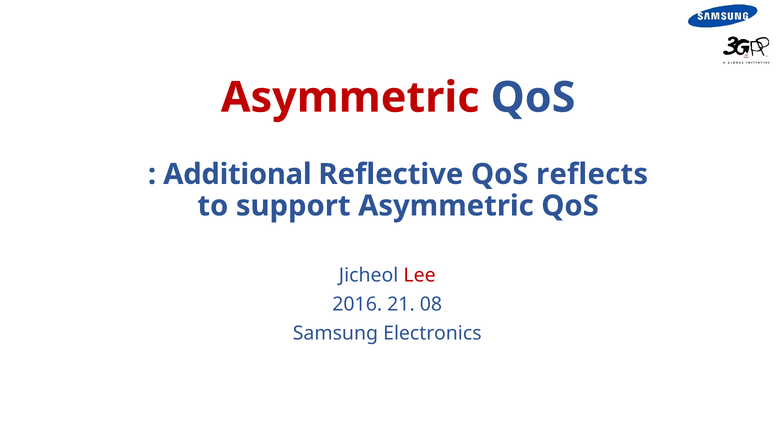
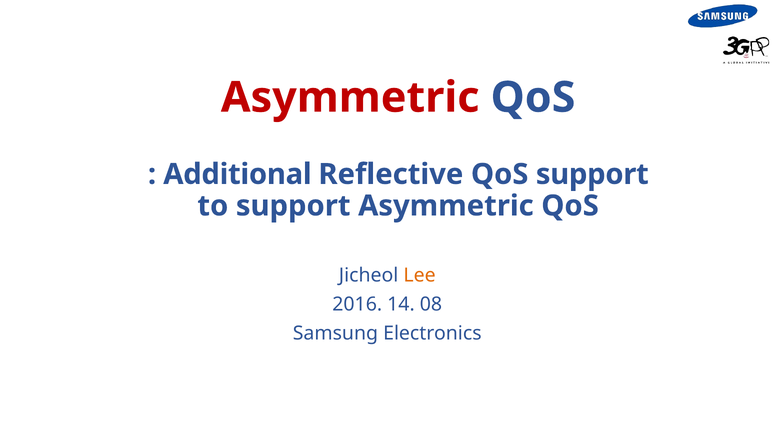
QoS reflects: reflects -> support
Lee colour: red -> orange
21: 21 -> 14
